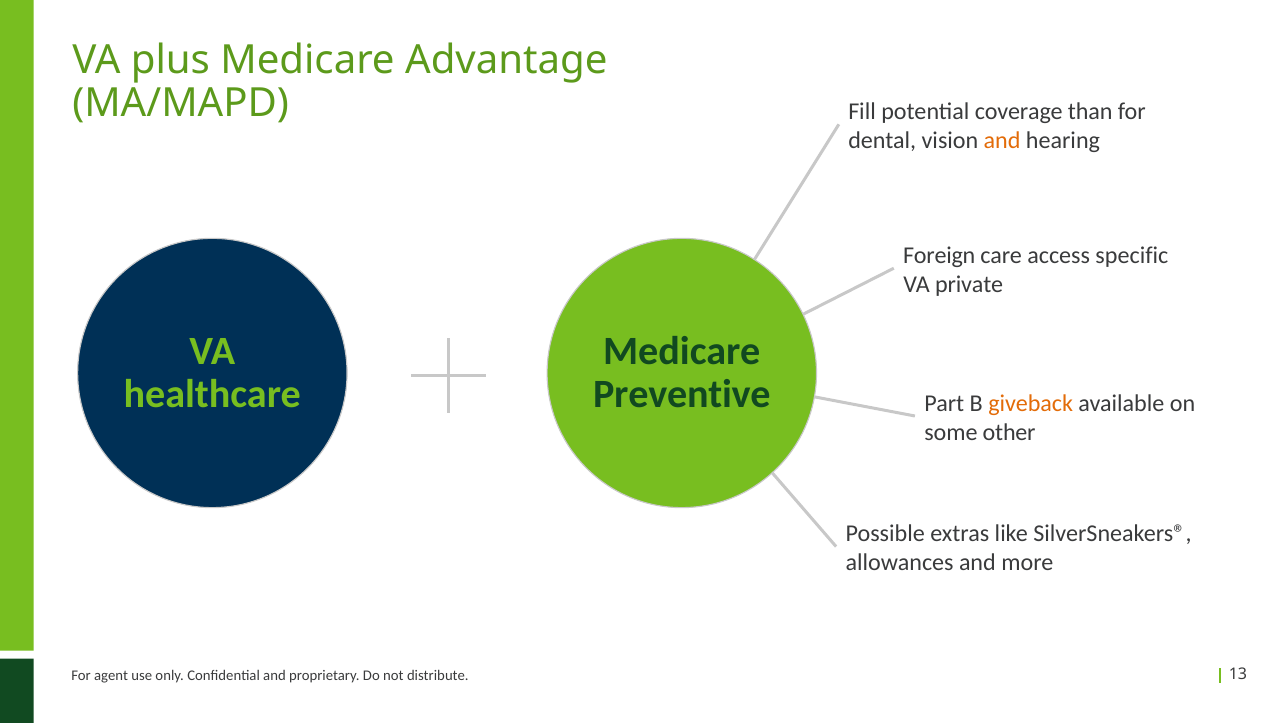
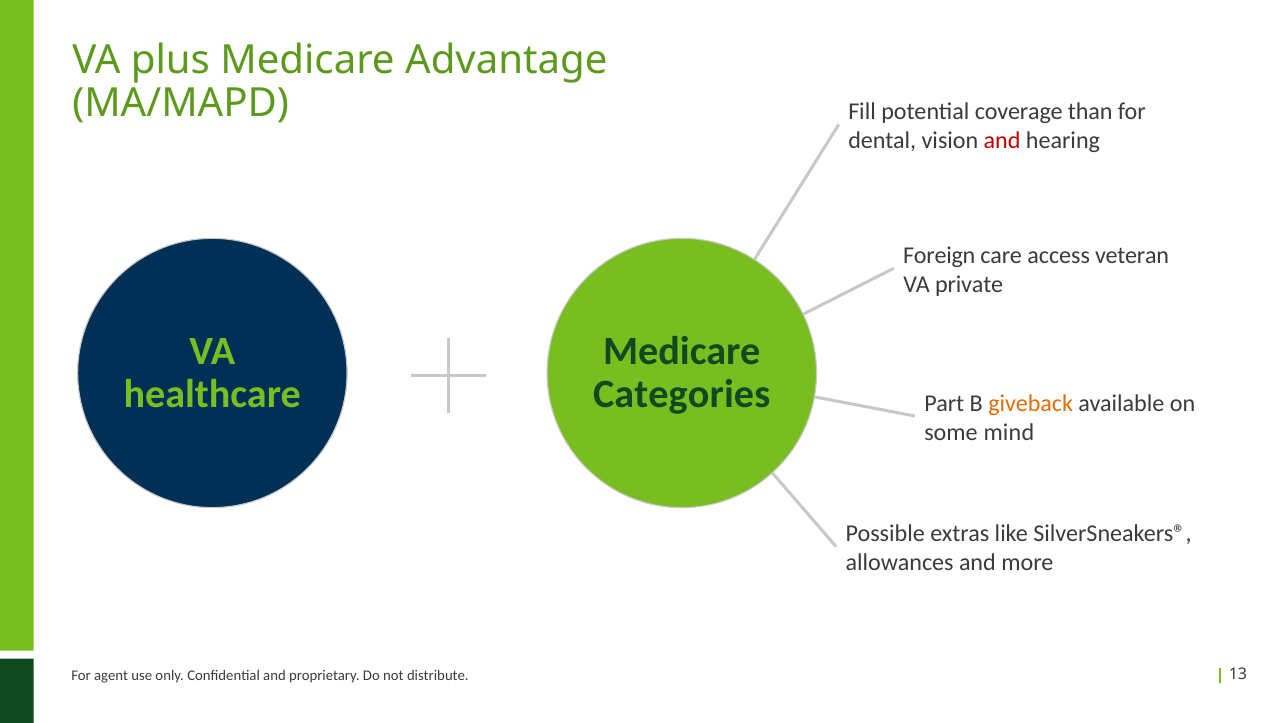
and at (1002, 141) colour: orange -> red
specific: specific -> veteran
Preventive: Preventive -> Categories
other: other -> mind
